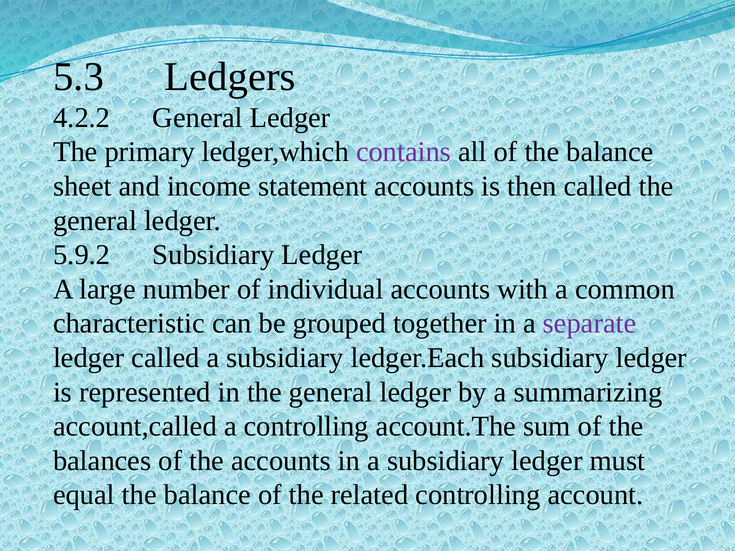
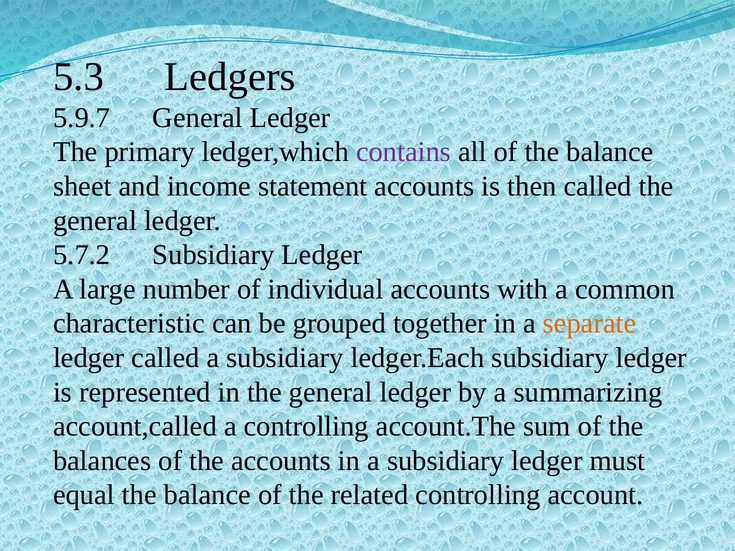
4.2.2: 4.2.2 -> 5.9.7
5.9.2: 5.9.2 -> 5.7.2
separate colour: purple -> orange
